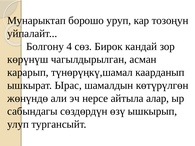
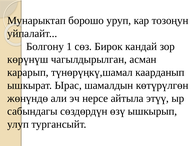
4: 4 -> 1
алар: алар -> этүү
